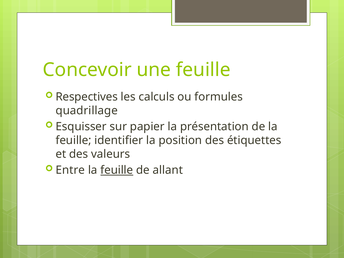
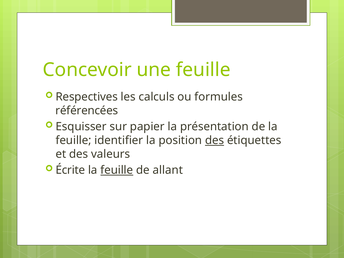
quadrillage: quadrillage -> référencées
des at (215, 140) underline: none -> present
Entre: Entre -> Écrite
